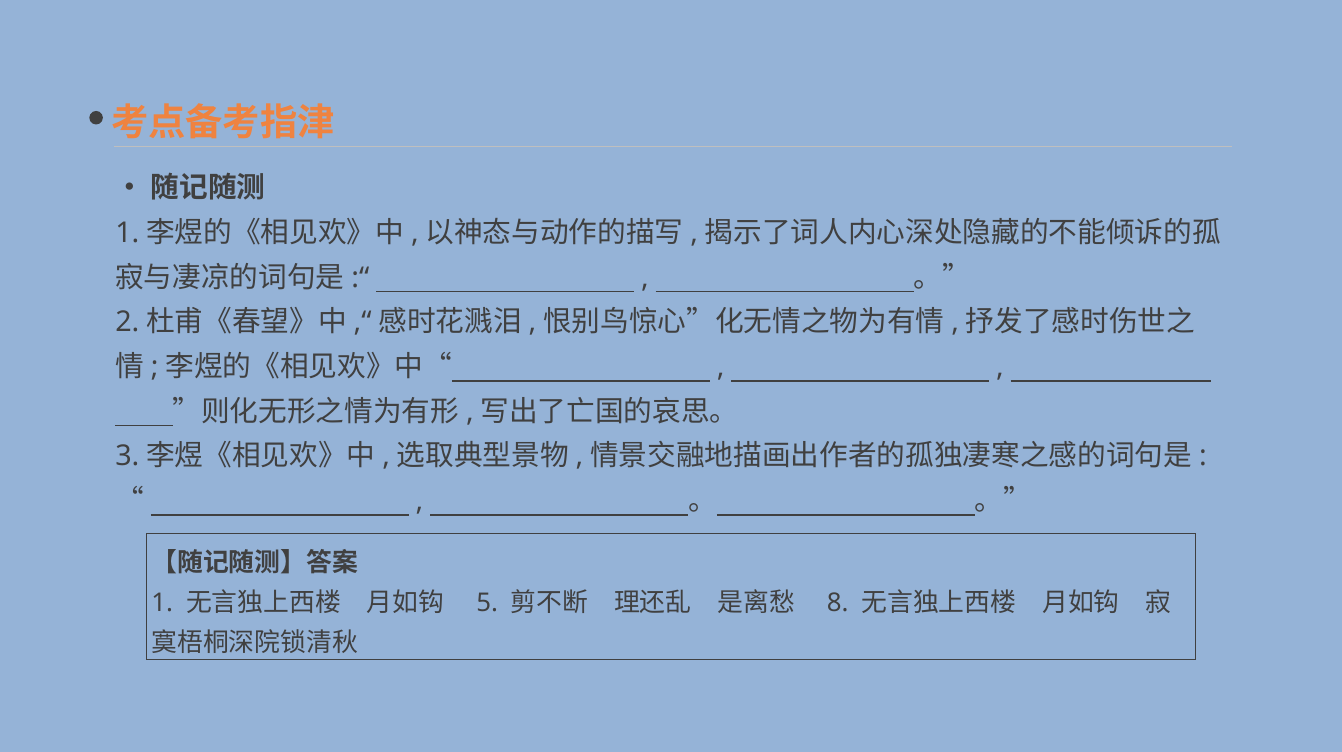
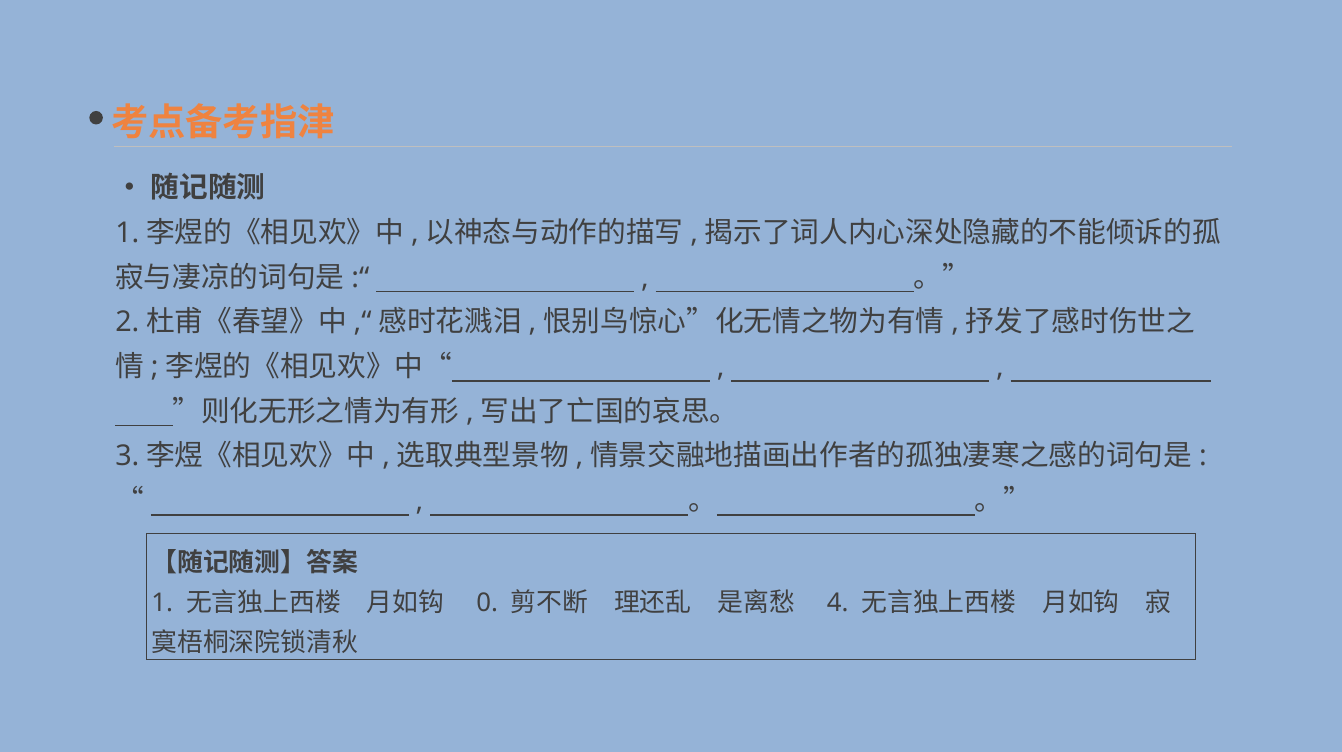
5: 5 -> 0
8: 8 -> 4
